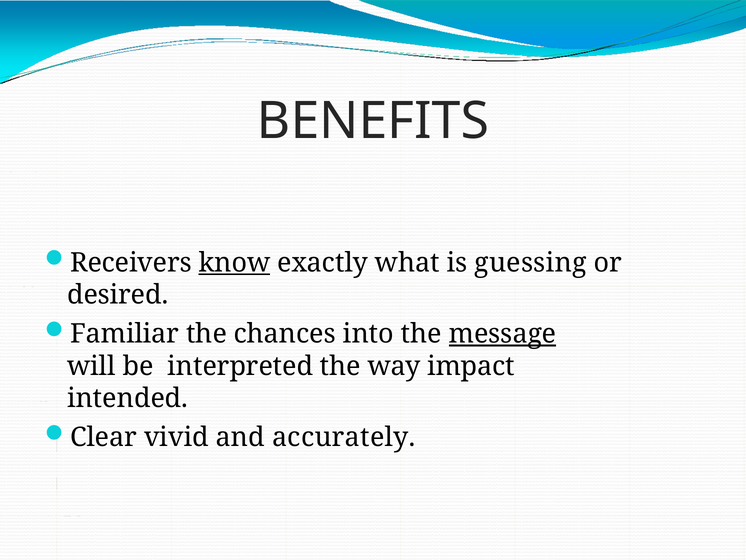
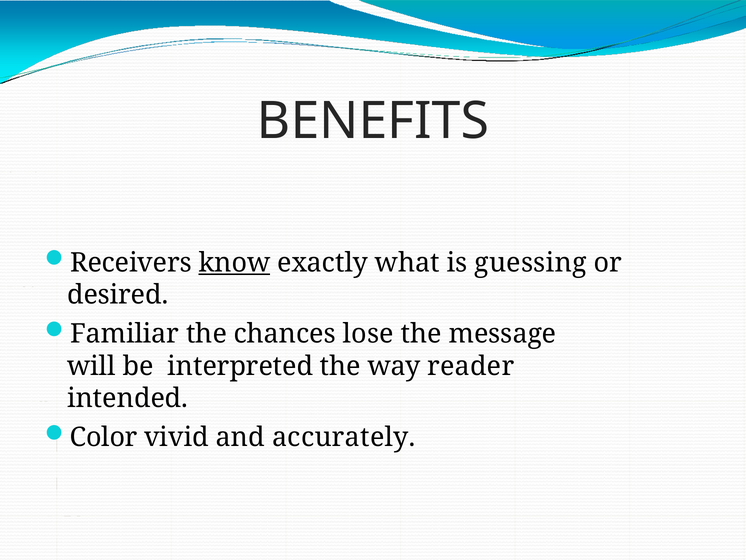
into: into -> lose
message underline: present -> none
impact: impact -> reader
Clear: Clear -> Color
